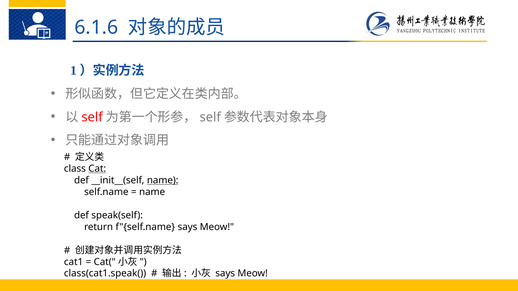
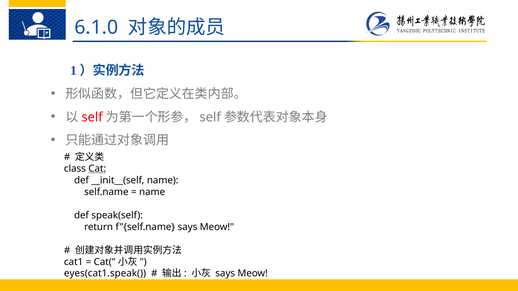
6.1.6: 6.1.6 -> 6.1.0
name at (163, 181) underline: present -> none
class(cat1.speak(: class(cat1.speak( -> eyes(cat1.speak(
